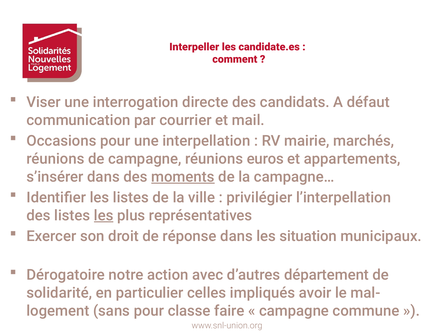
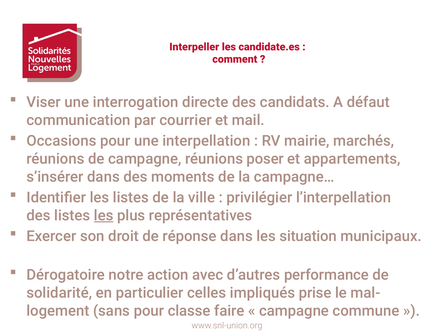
euros: euros -> poser
moments underline: present -> none
département: département -> performance
avoir: avoir -> prise
